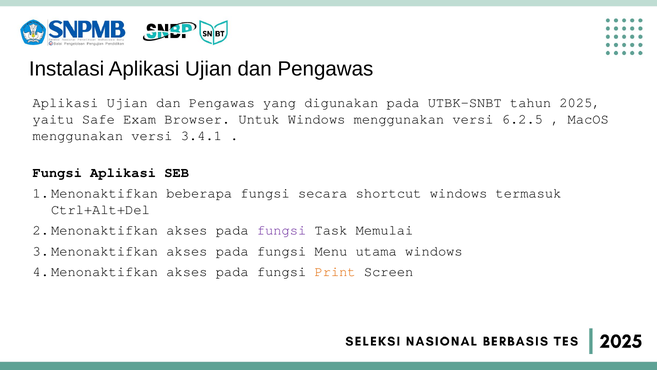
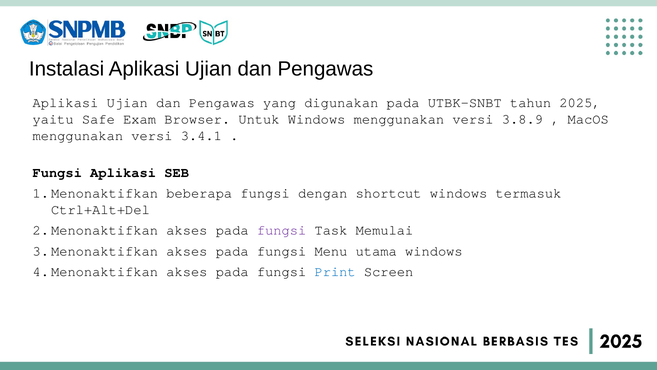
6.2.5: 6.2.5 -> 3.8.9
secara: secara -> dengan
Print colour: orange -> blue
